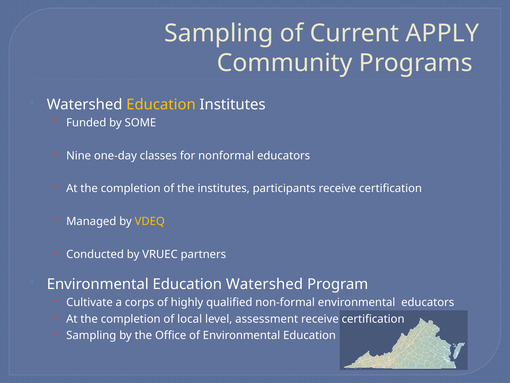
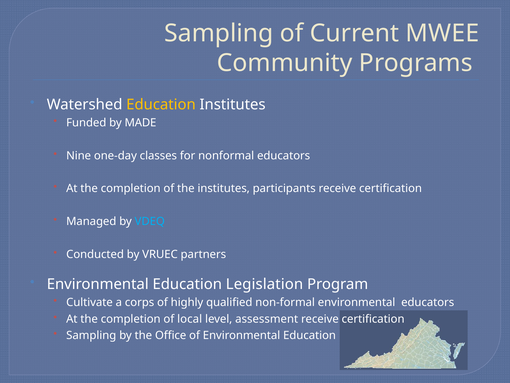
APPLY: APPLY -> MWEE
SOME: SOME -> MADE
VDEQ colour: yellow -> light blue
Education Watershed: Watershed -> Legislation
